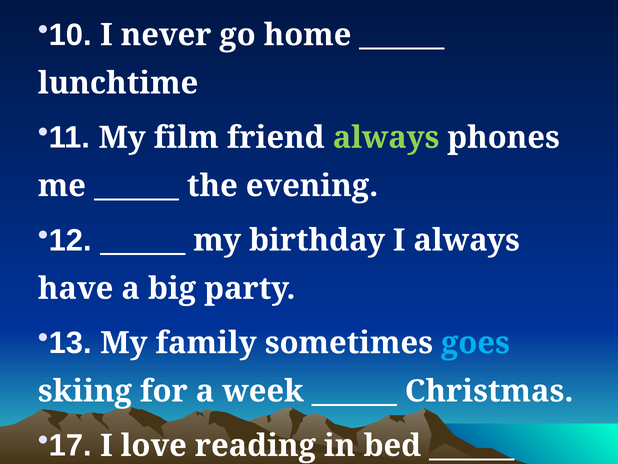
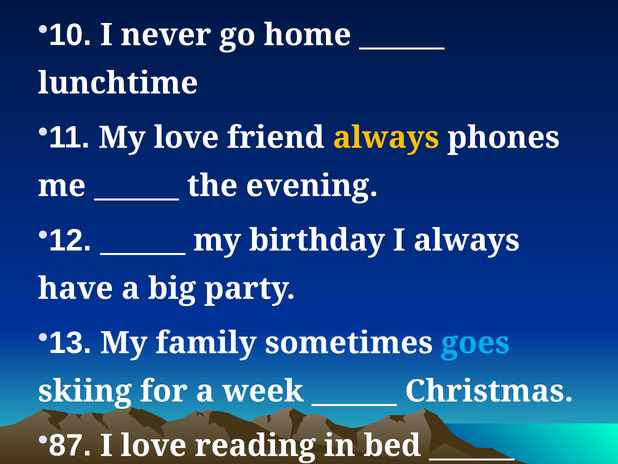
My film: film -> love
always at (386, 137) colour: light green -> yellow
17: 17 -> 87
